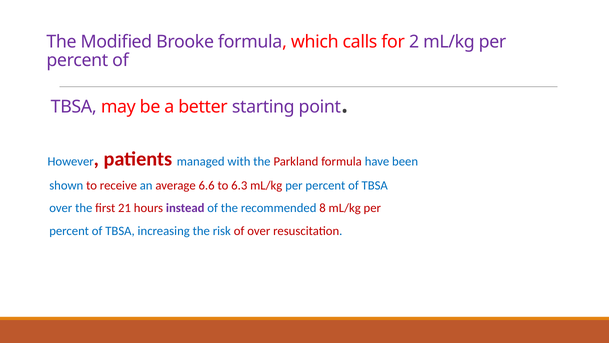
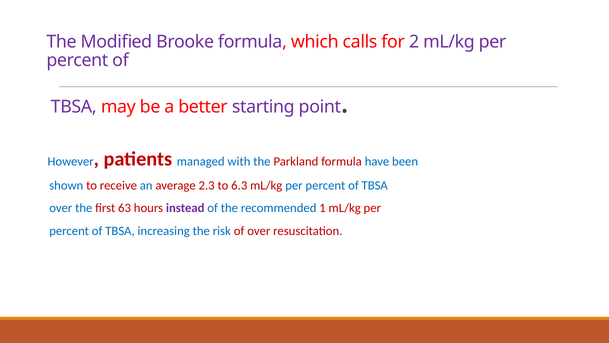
6.6: 6.6 -> 2.3
21: 21 -> 63
8: 8 -> 1
